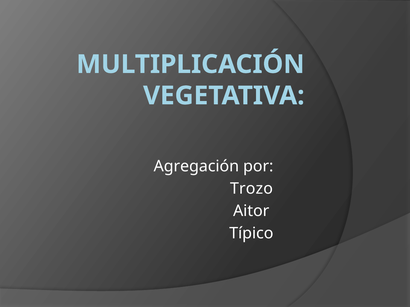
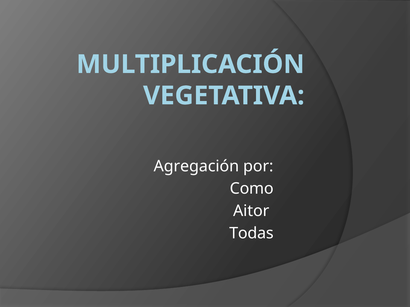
Trozo: Trozo -> Como
Típico: Típico -> Todas
